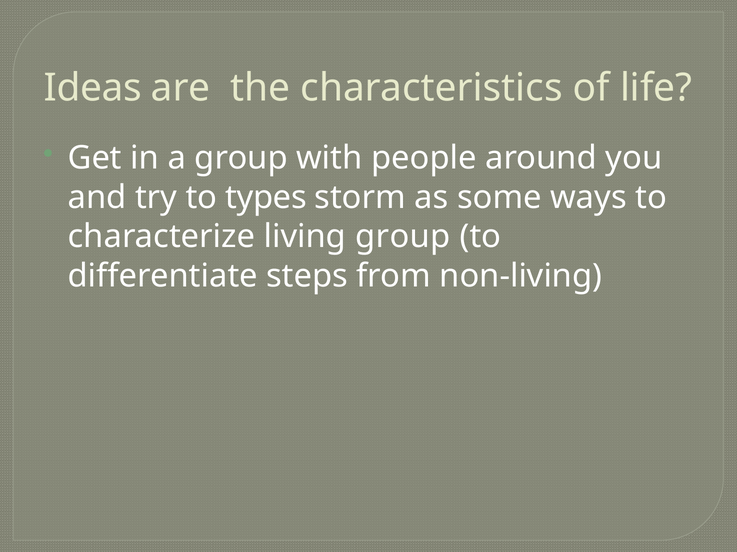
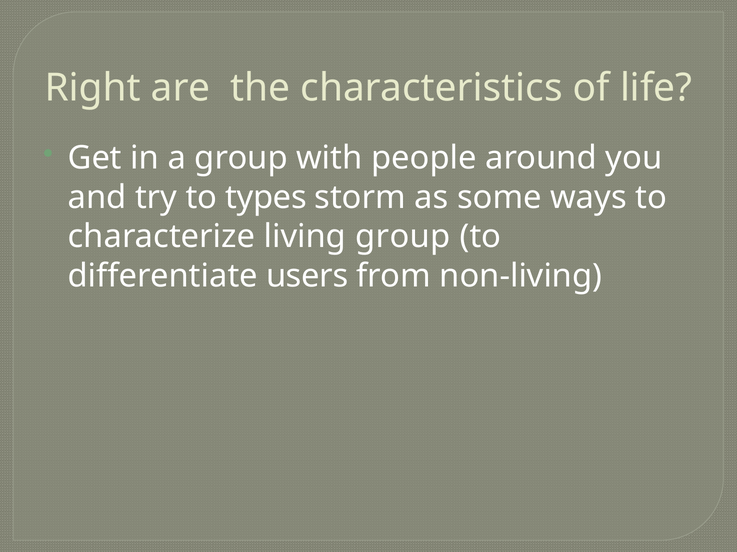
Ideas: Ideas -> Right
steps: steps -> users
